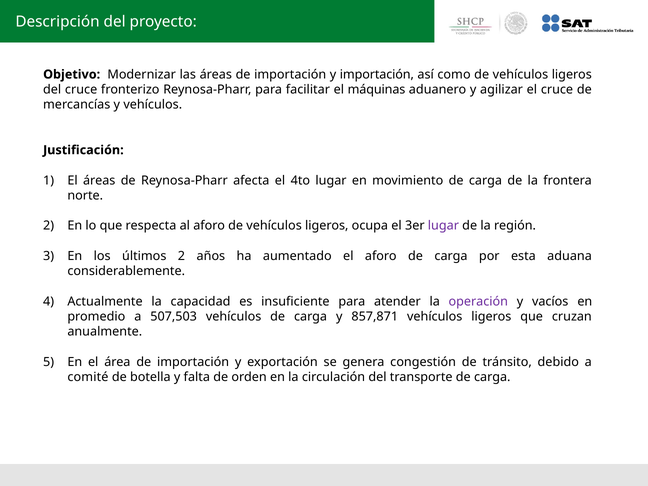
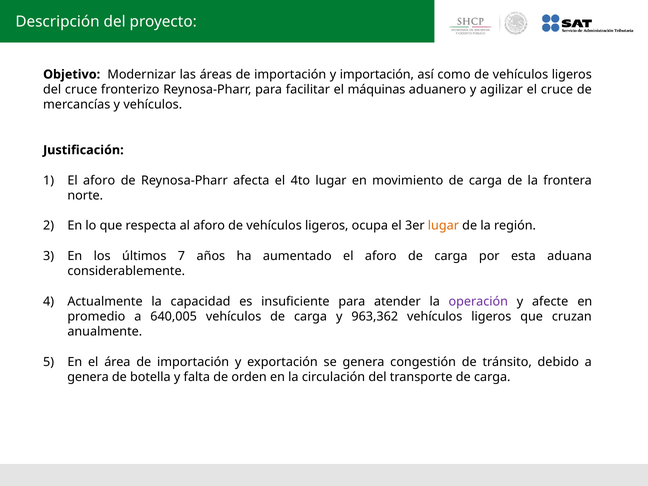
áreas at (99, 180): áreas -> aforo
lugar at (443, 226) colour: purple -> orange
últimos 2: 2 -> 7
vacíos: vacíos -> afecte
507,503: 507,503 -> 640,005
857,871: 857,871 -> 963,362
comité at (88, 377): comité -> genera
